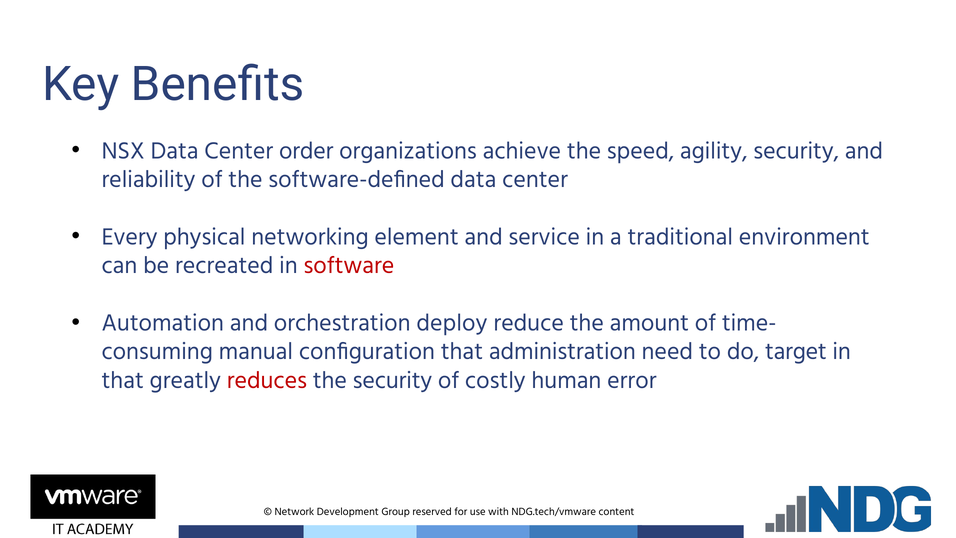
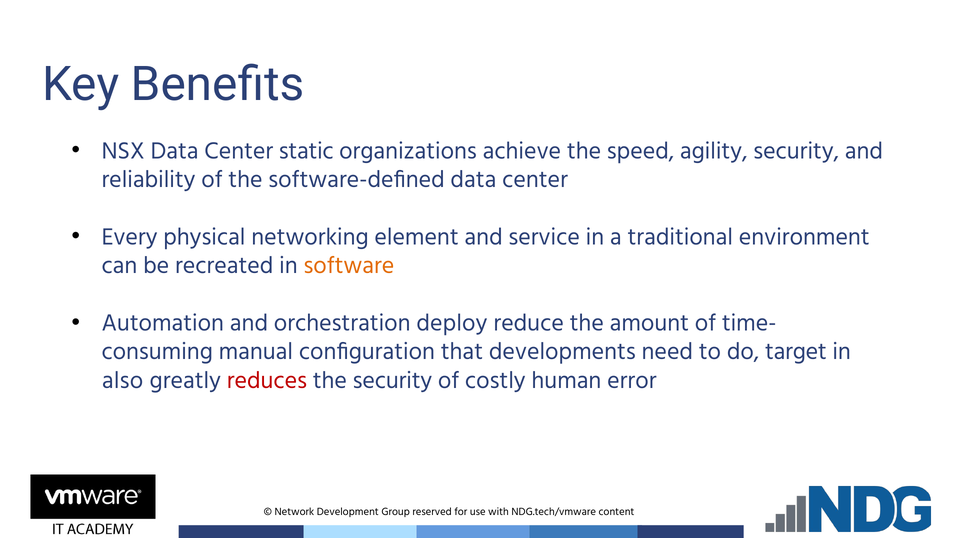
order: order -> static
software colour: red -> orange
administration: administration -> developments
that at (123, 380): that -> also
